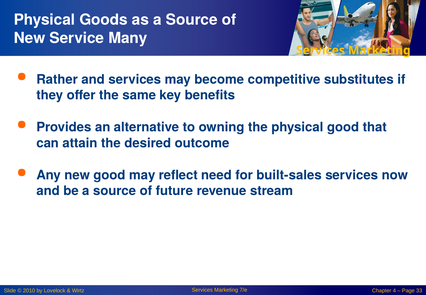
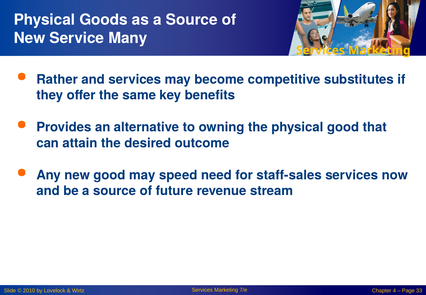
reflect: reflect -> speed
built-sales: built-sales -> staff-sales
